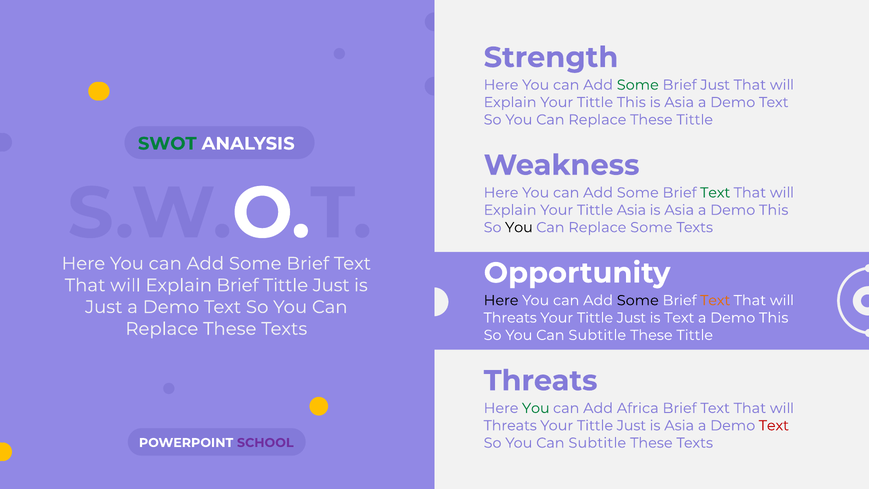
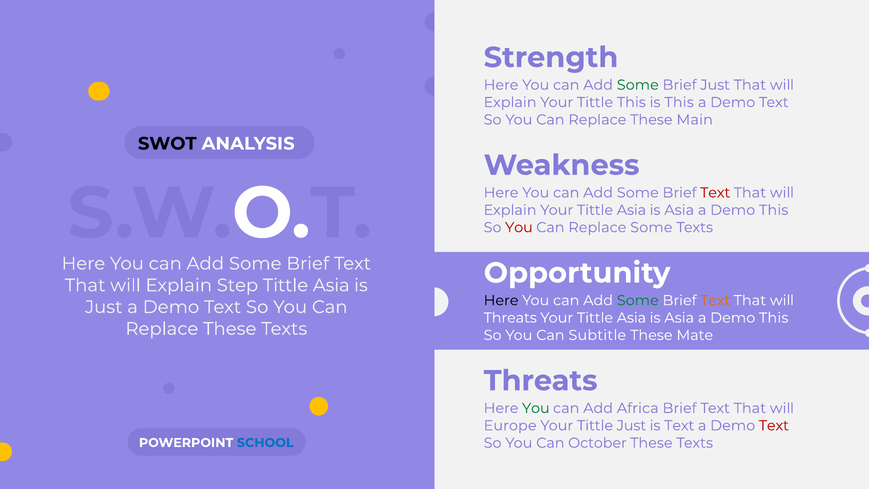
This is Asia: Asia -> This
Replace These Tittle: Tittle -> Main
SWOT colour: green -> black
Text at (715, 193) colour: green -> red
You at (519, 227) colour: black -> red
Explain Brief: Brief -> Step
Just at (331, 285): Just -> Asia
Some at (638, 300) colour: black -> green
Just at (631, 318): Just -> Asia
Text at (679, 318): Text -> Asia
Tittle at (695, 335): Tittle -> Mate
Threats at (510, 425): Threats -> Europe
Asia at (679, 425): Asia -> Text
Subtitle at (597, 443): Subtitle -> October
SCHOOL colour: purple -> blue
